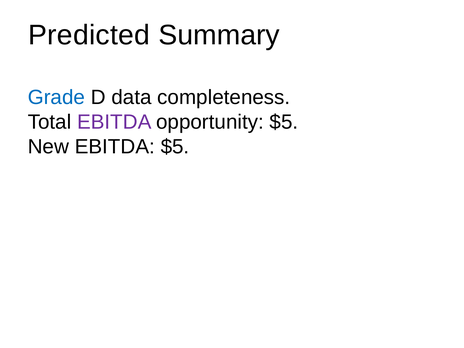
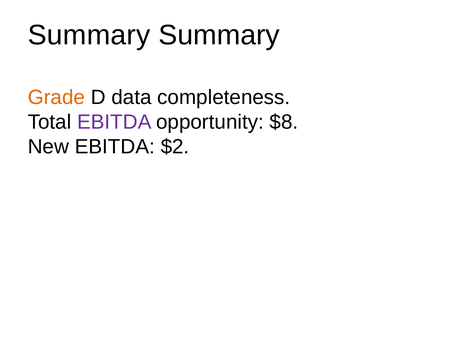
Predicted at (89, 35): Predicted -> Summary
Grade colour: blue -> orange
opportunity $5: $5 -> $8
EBITDA $5: $5 -> $2
